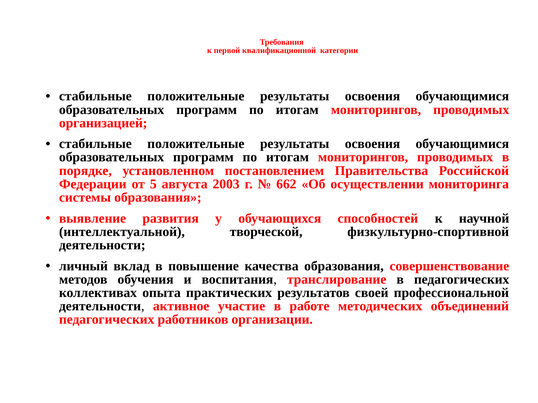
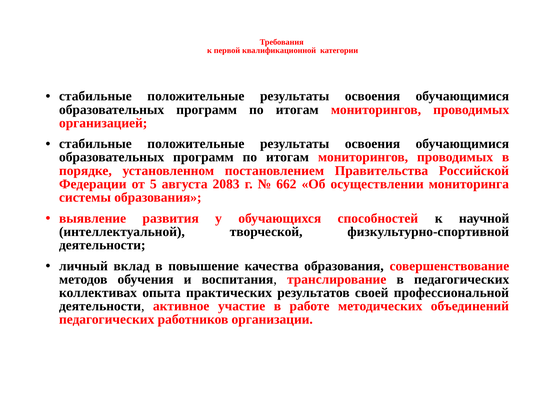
2003: 2003 -> 2083
